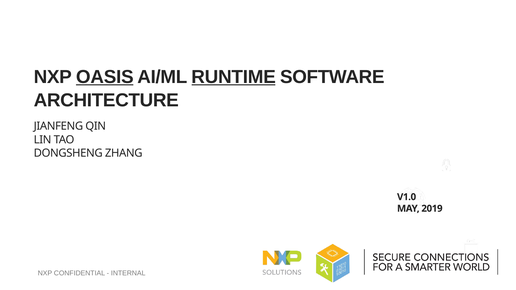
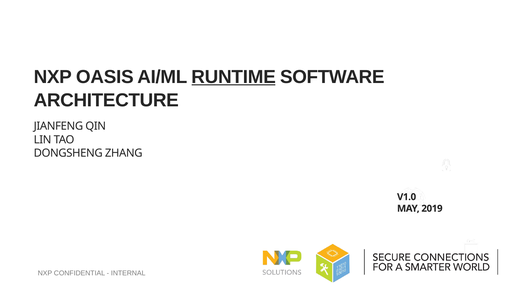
OASIS underline: present -> none
